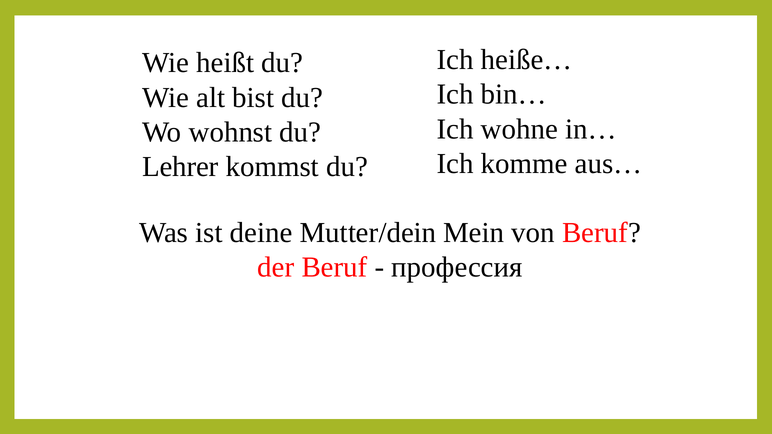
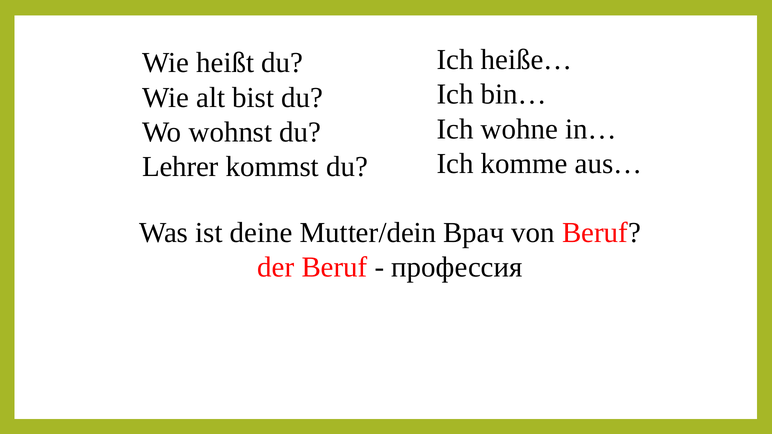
Mein: Mein -> Врач
